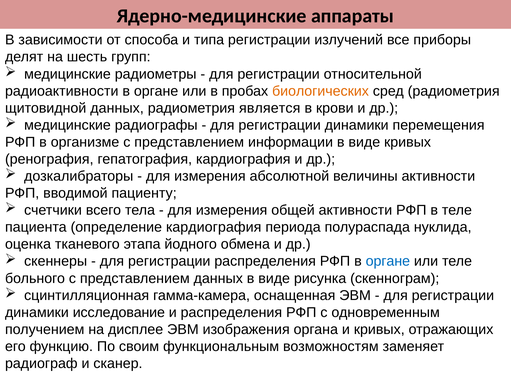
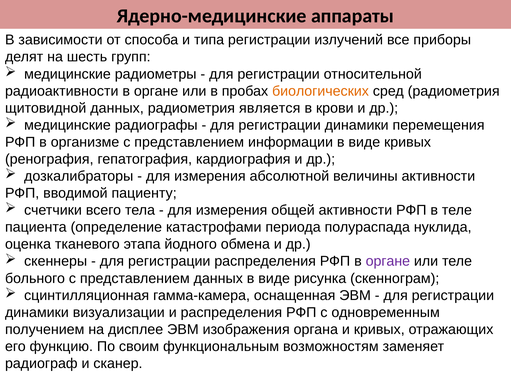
определение кардиография: кардиография -> катастрофами
органе at (388, 261) colour: blue -> purple
исследование: исследование -> визуализации
